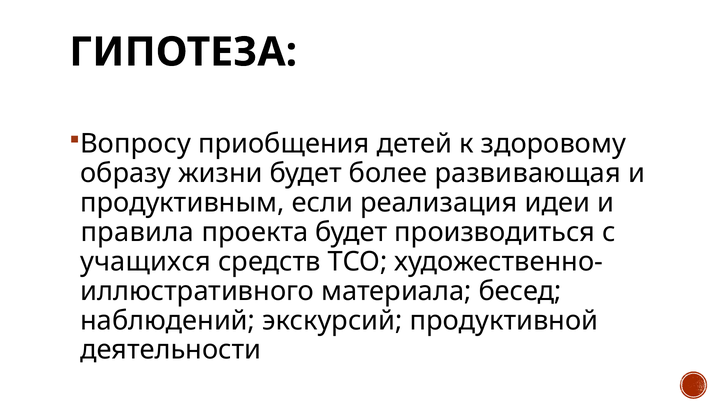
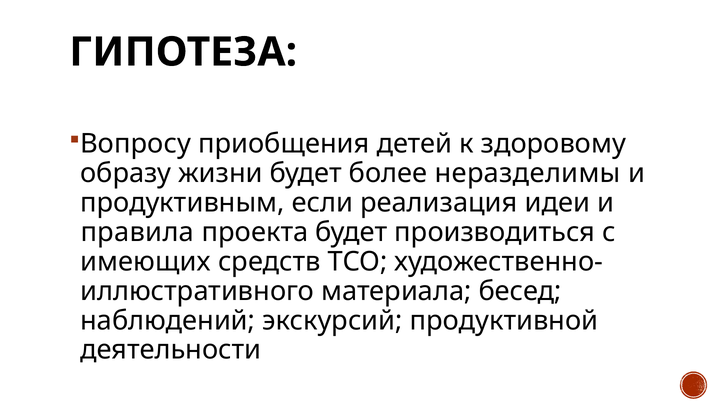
развивающая: развивающая -> неразделимы
учащихся: учащихся -> имеющих
